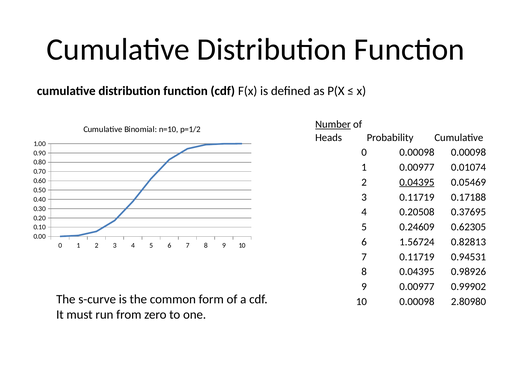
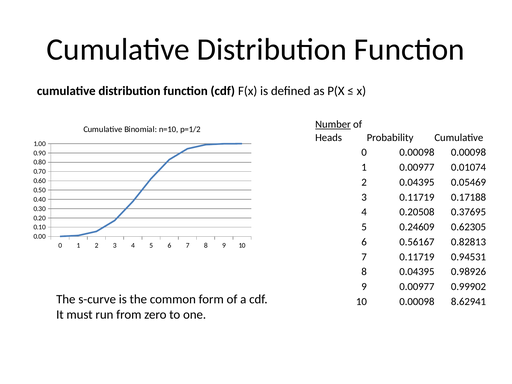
0.04395 at (417, 182) underline: present -> none
1.56724: 1.56724 -> 0.56167
2.80980: 2.80980 -> 8.62941
